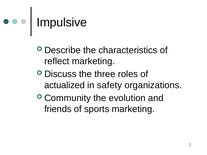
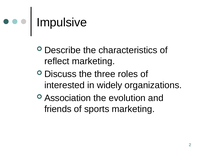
actualized: actualized -> interested
safety: safety -> widely
Community: Community -> Association
